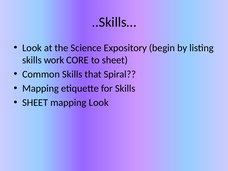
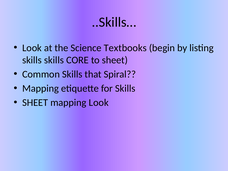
Expository: Expository -> Textbooks
skills work: work -> skills
